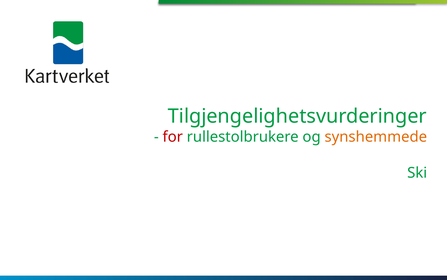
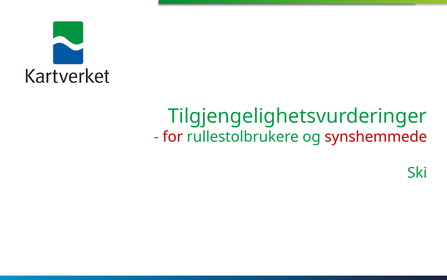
synshemmede colour: orange -> red
